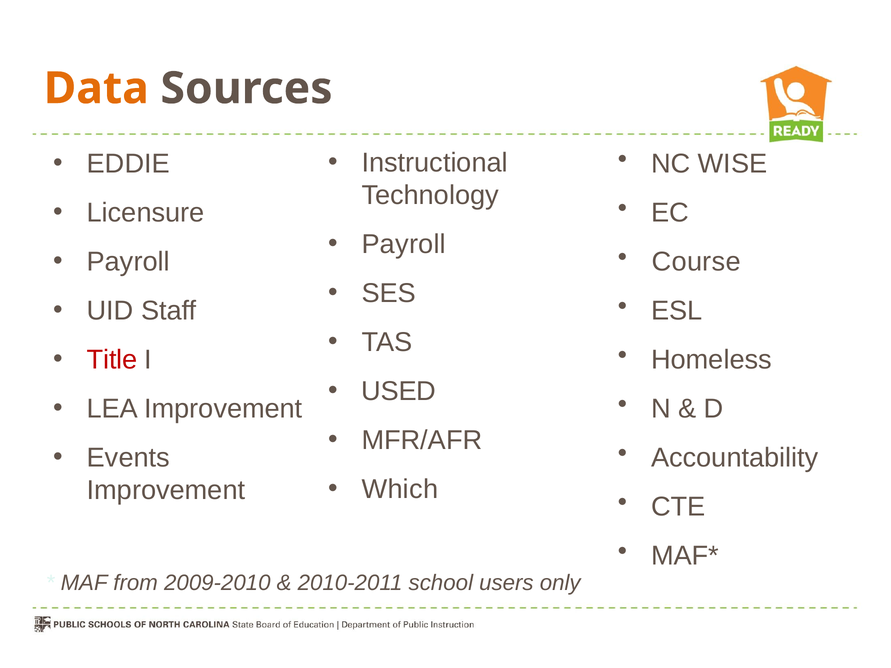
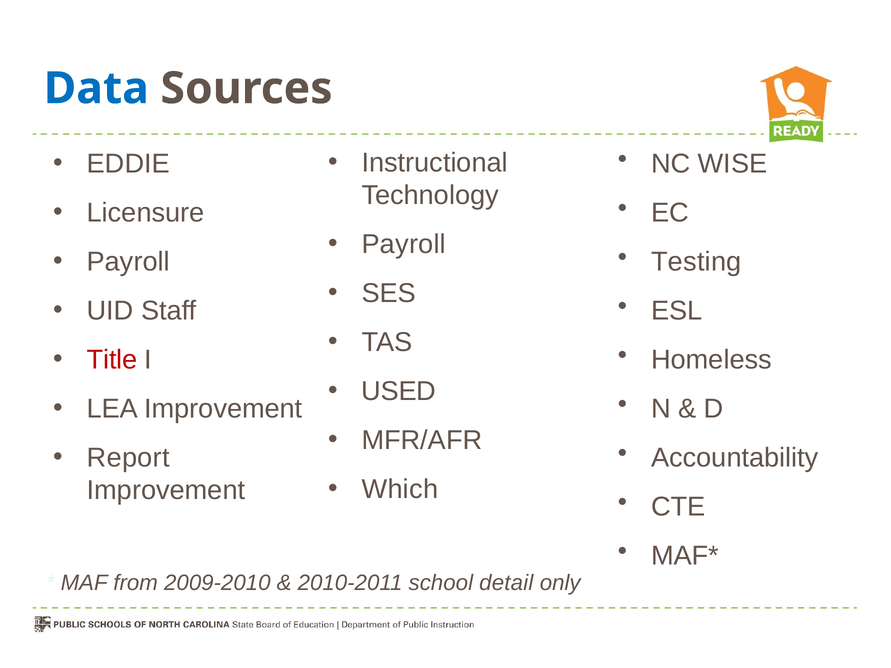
Data colour: orange -> blue
Course: Course -> Testing
Events: Events -> Report
users: users -> detail
